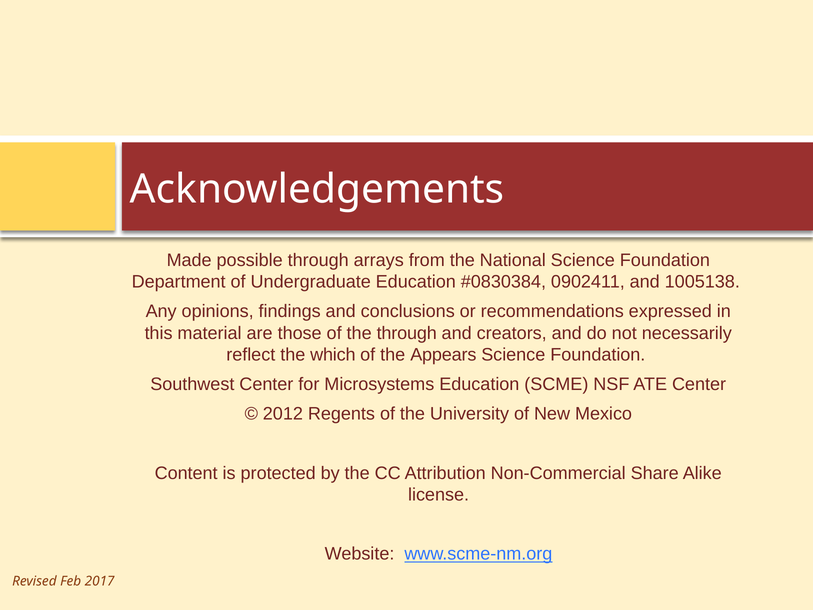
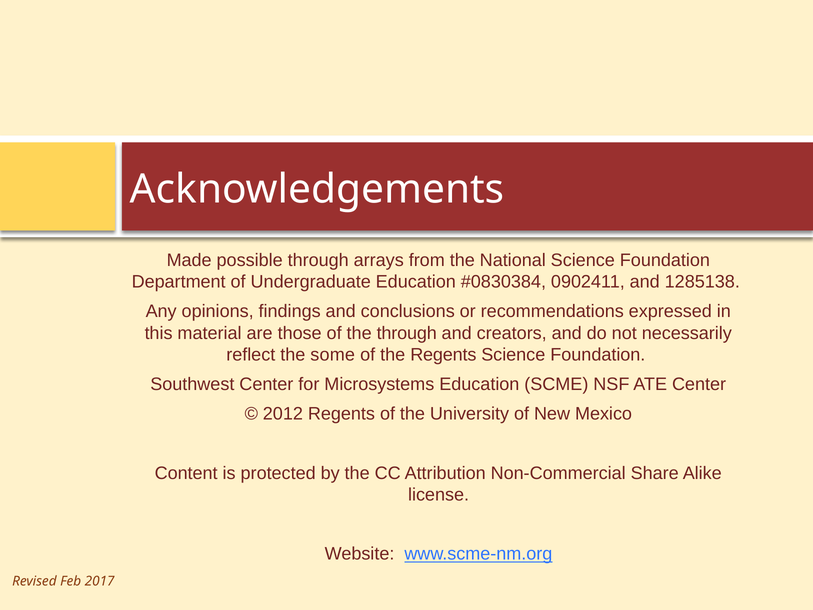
1005138: 1005138 -> 1285138
which: which -> some
the Appears: Appears -> Regents
